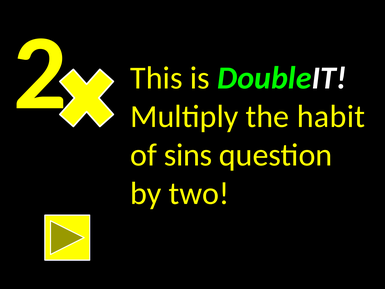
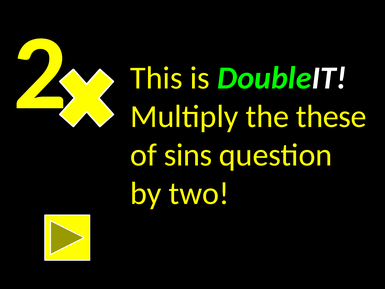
habit: habit -> these
